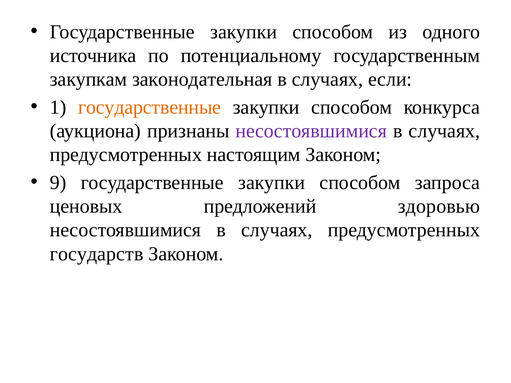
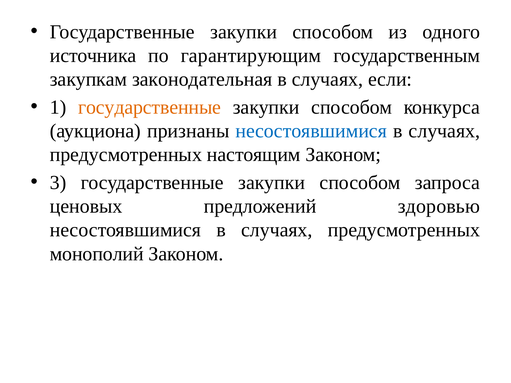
потенциальному: потенциальному -> гарантирующим
несостоявшимися at (311, 131) colour: purple -> blue
9: 9 -> 3
государств: государств -> монополий
